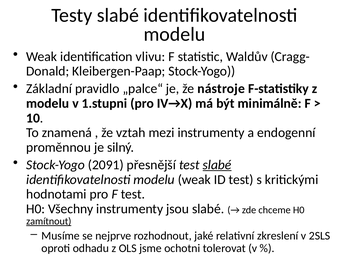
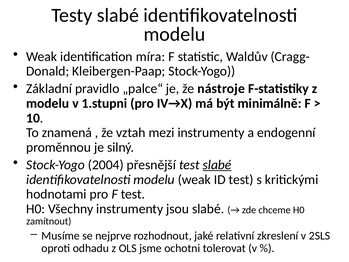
vlivu: vlivu -> míra
2091: 2091 -> 2004
zamítnout underline: present -> none
